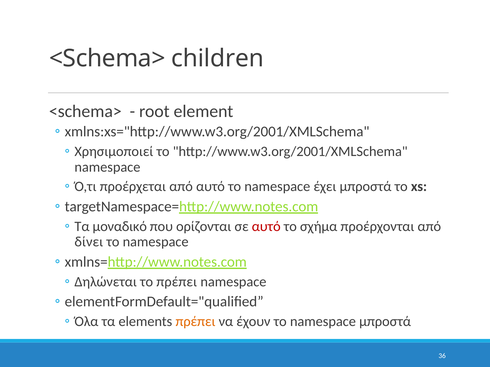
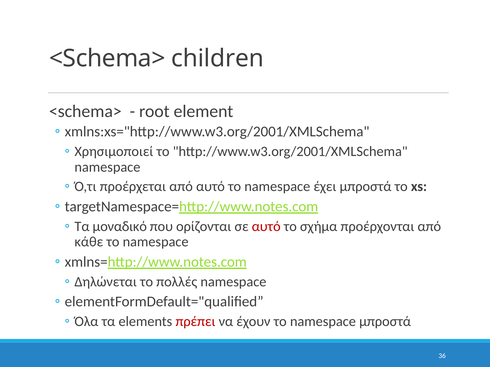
δίνει: δίνει -> κάθε
το πρέπει: πρέπει -> πολλές
πρέπει at (195, 322) colour: orange -> red
